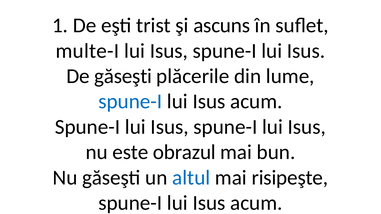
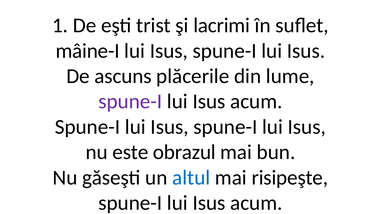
ascuns: ascuns -> lacrimi
multe-I: multe-I -> mâine-I
De găseşti: găseşti -> ascuns
spune-I at (130, 102) colour: blue -> purple
